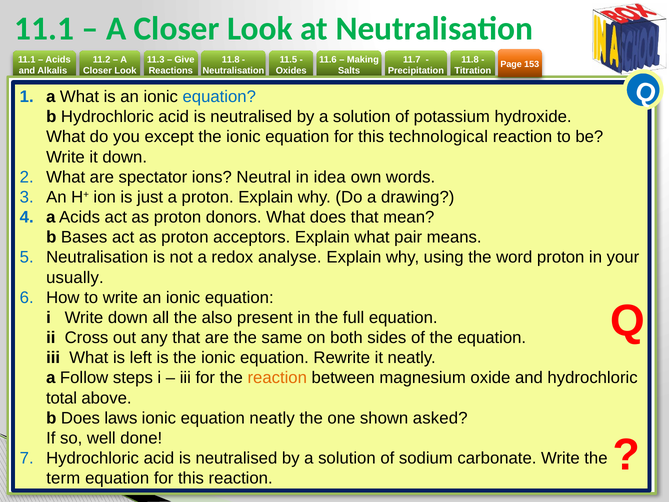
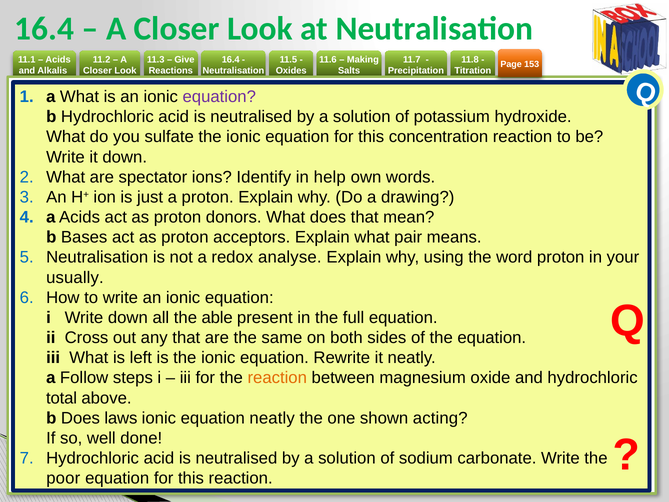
11.1 at (44, 28): 11.1 -> 16.4
11.8 at (231, 59): 11.8 -> 16.4
equation at (219, 97) colour: blue -> purple
except: except -> sulfate
technological: technological -> concentration
Neutral: Neutral -> Identify
idea: idea -> help
also: also -> able
asked: asked -> acting
term: term -> poor
